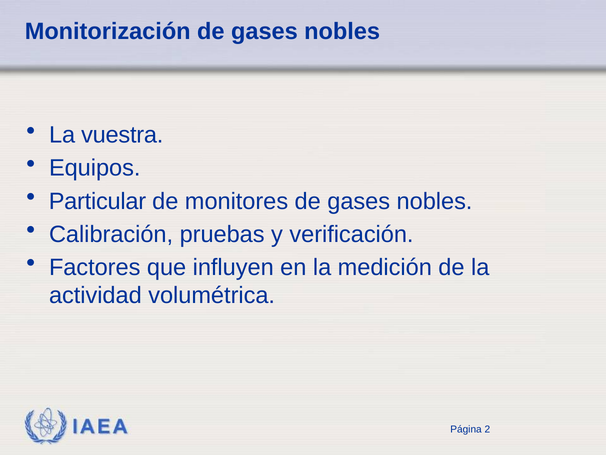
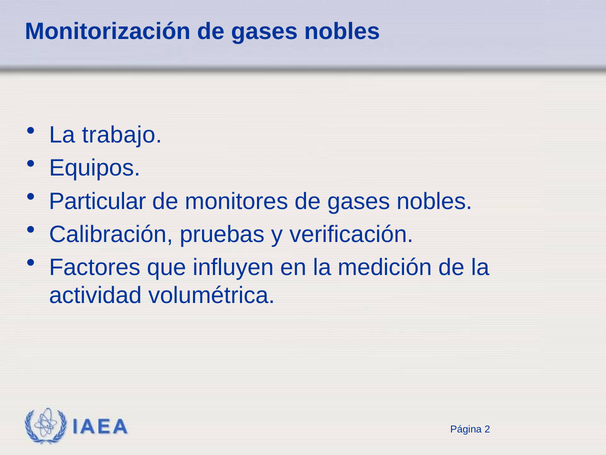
vuestra: vuestra -> trabajo
